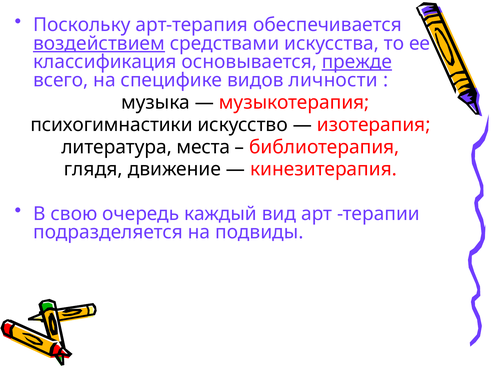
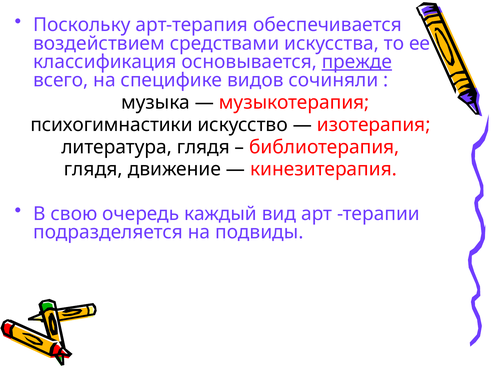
воздействием underline: present -> none
личности: личности -> сочиняли
литература места: места -> глядя
